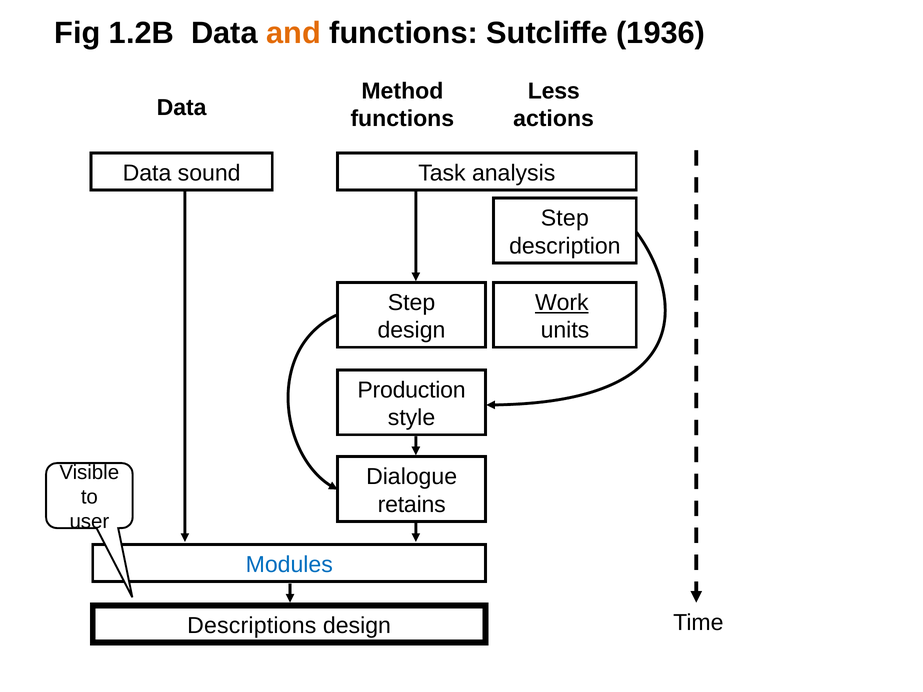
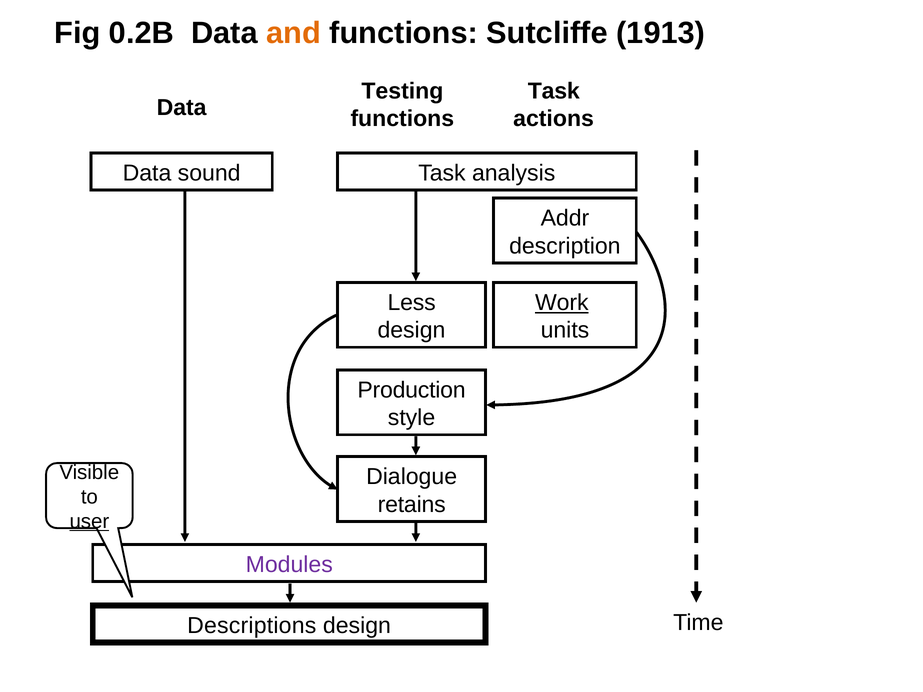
1.2B: 1.2B -> 0.2B
1936: 1936 -> 1913
Method: Method -> Testing
Less at (554, 91): Less -> Task
Step at (565, 218): Step -> Addr
Step at (412, 303): Step -> Less
user underline: none -> present
Modules colour: blue -> purple
